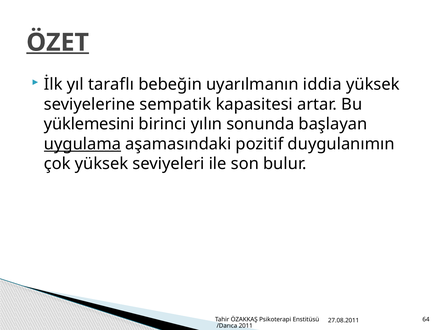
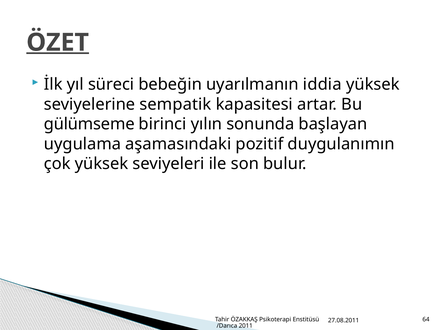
taraflı: taraflı -> süreci
yüklemesini: yüklemesini -> gülümseme
uygulama underline: present -> none
